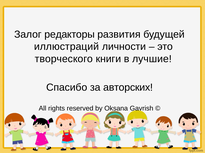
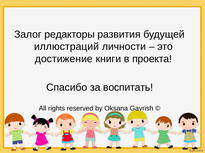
творческого: творческого -> достижение
лучшие: лучшие -> проекта
авторских: авторских -> воспитать
